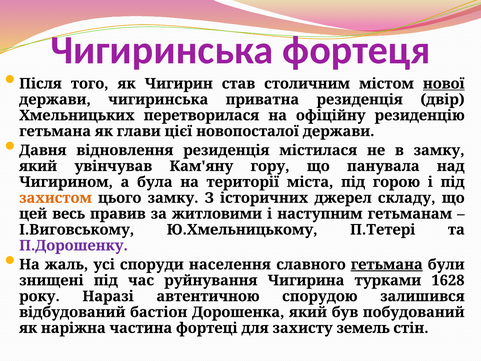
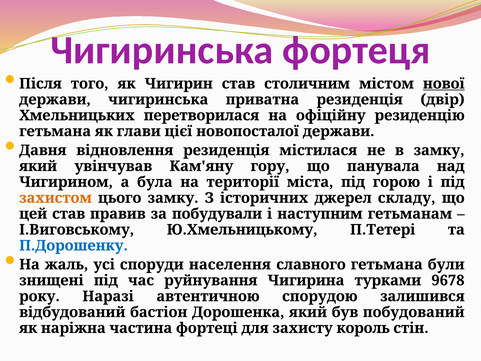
цей весь: весь -> став
житловими: житловими -> побудували
П.Дорошенку colour: purple -> blue
гетьмана at (387, 264) underline: present -> none
1628: 1628 -> 9678
земель: земель -> король
